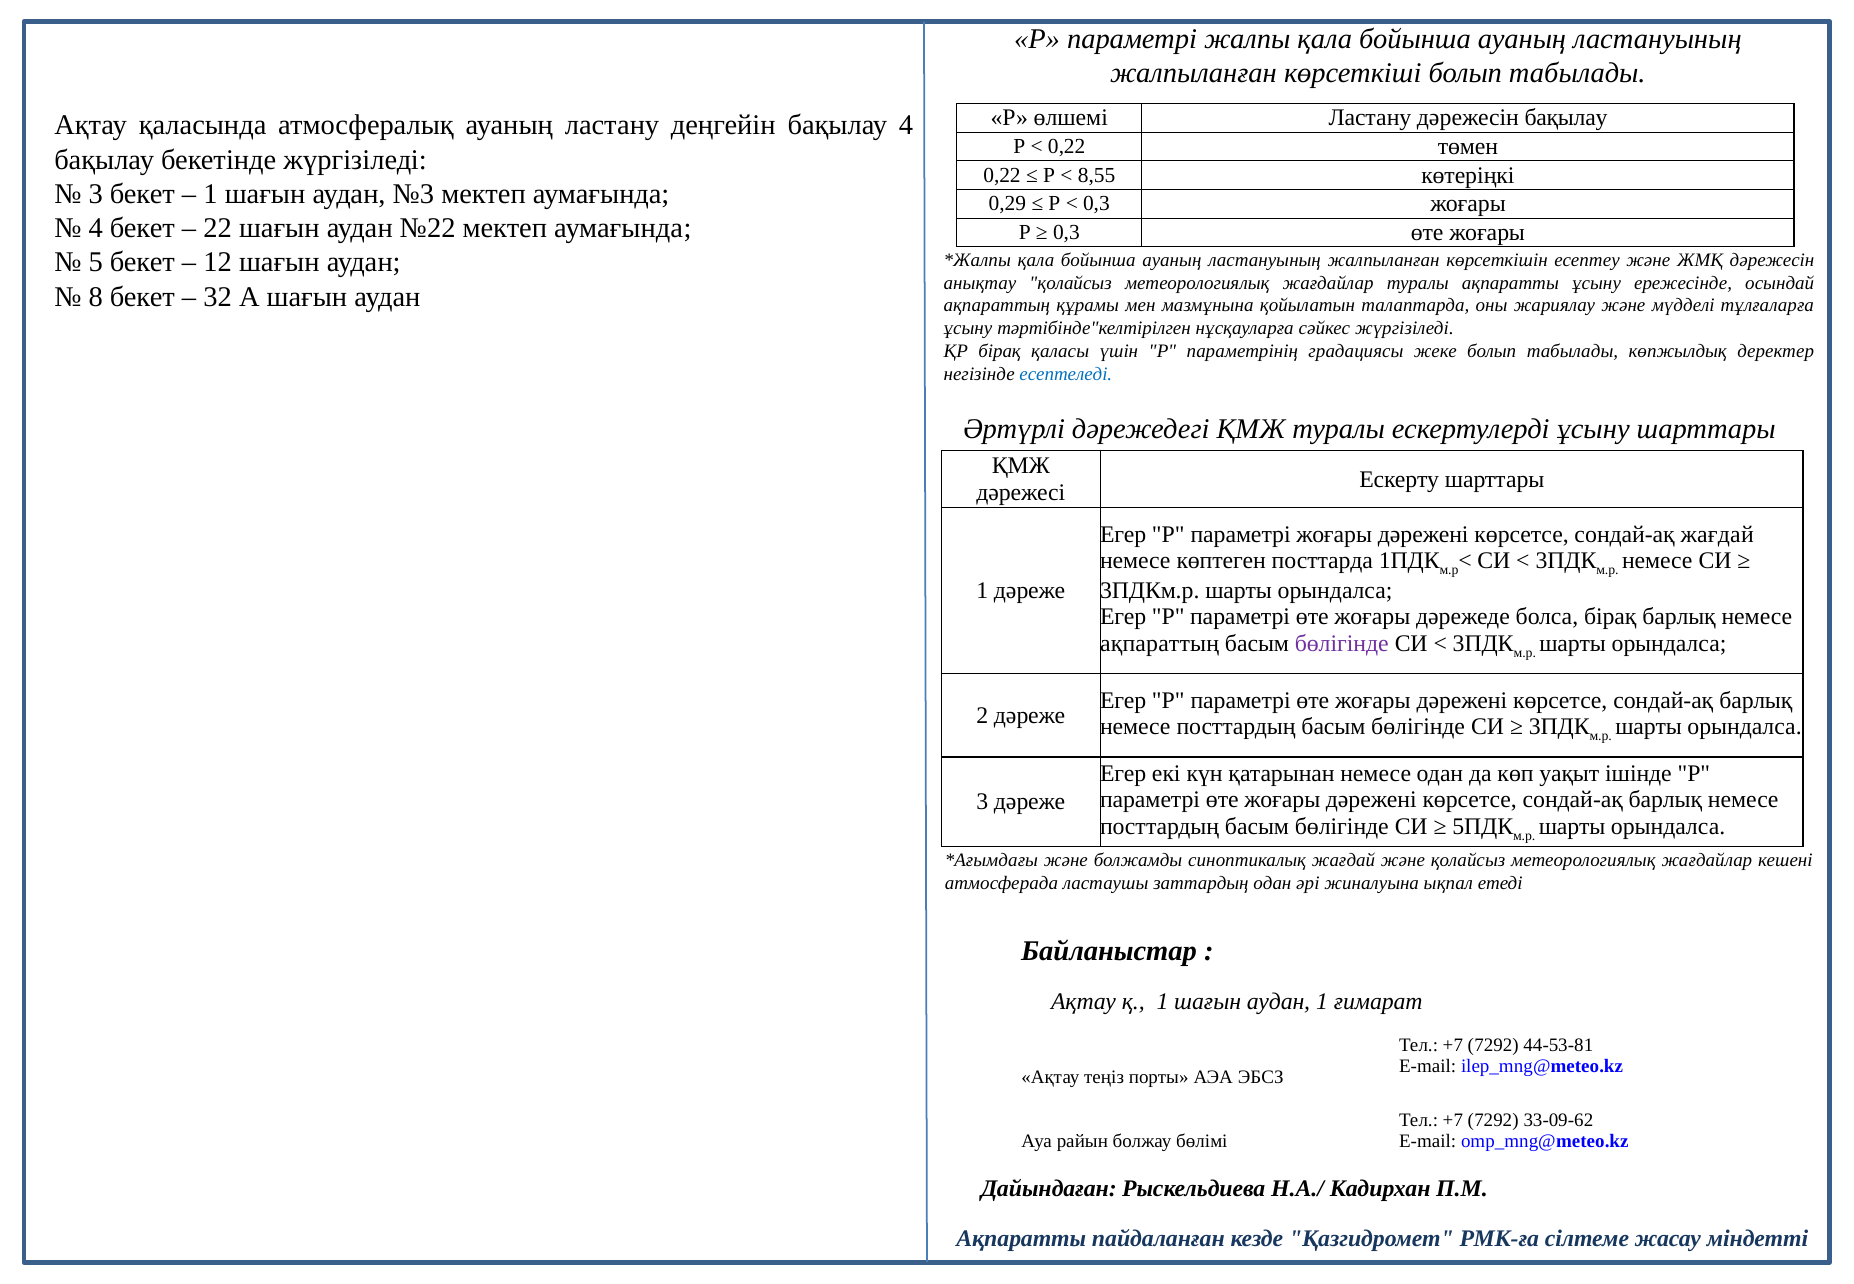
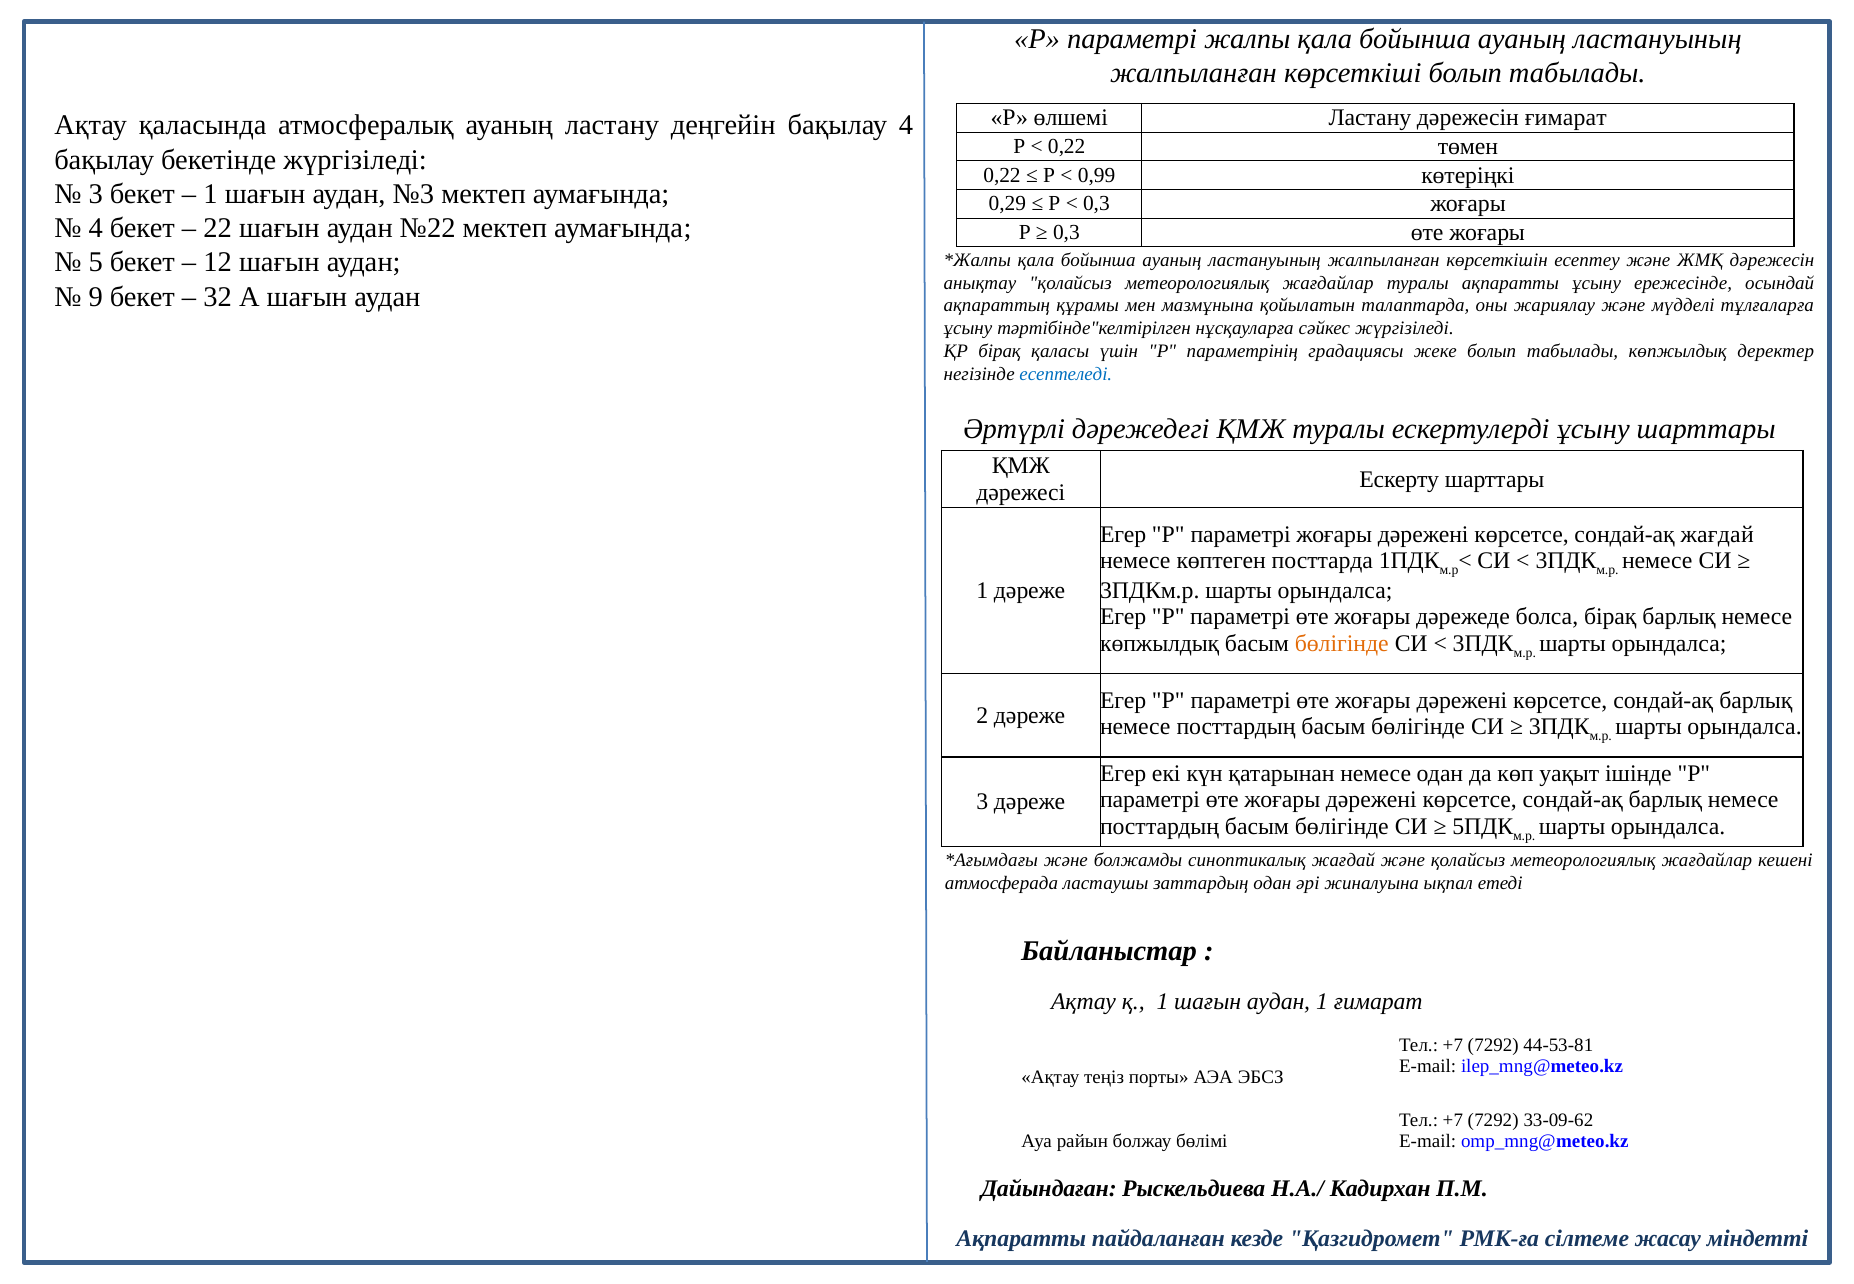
дәрежесін бақылау: бақылау -> ғимарат
8,55: 8,55 -> 0,99
8: 8 -> 9
ақпараттың at (1160, 643): ақпараттың -> көпжылдық
бөлігінде at (1342, 643) colour: purple -> orange
